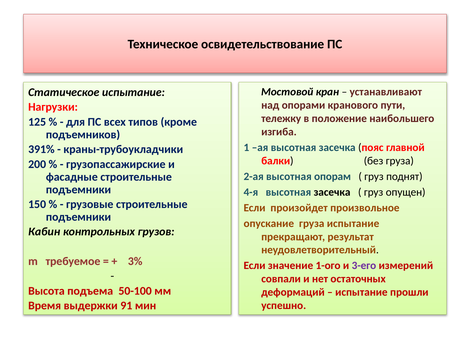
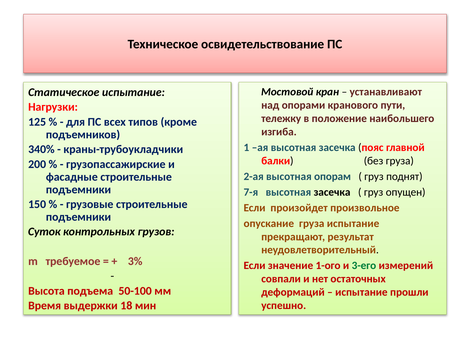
391%: 391% -> 340%
4-я: 4-я -> 7-я
Кабин: Кабин -> Суток
3-его colour: purple -> green
91: 91 -> 18
